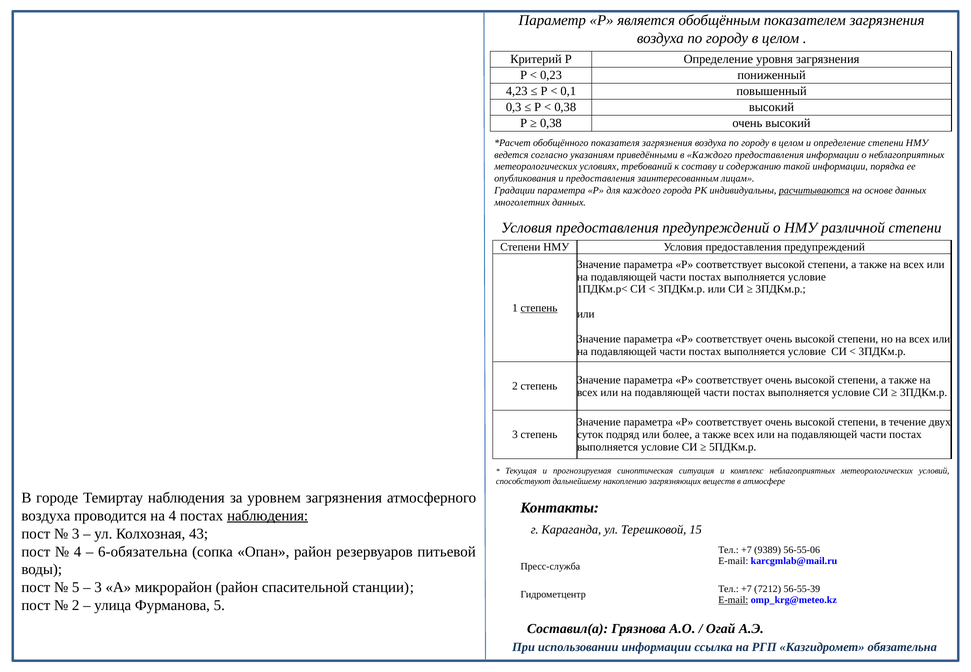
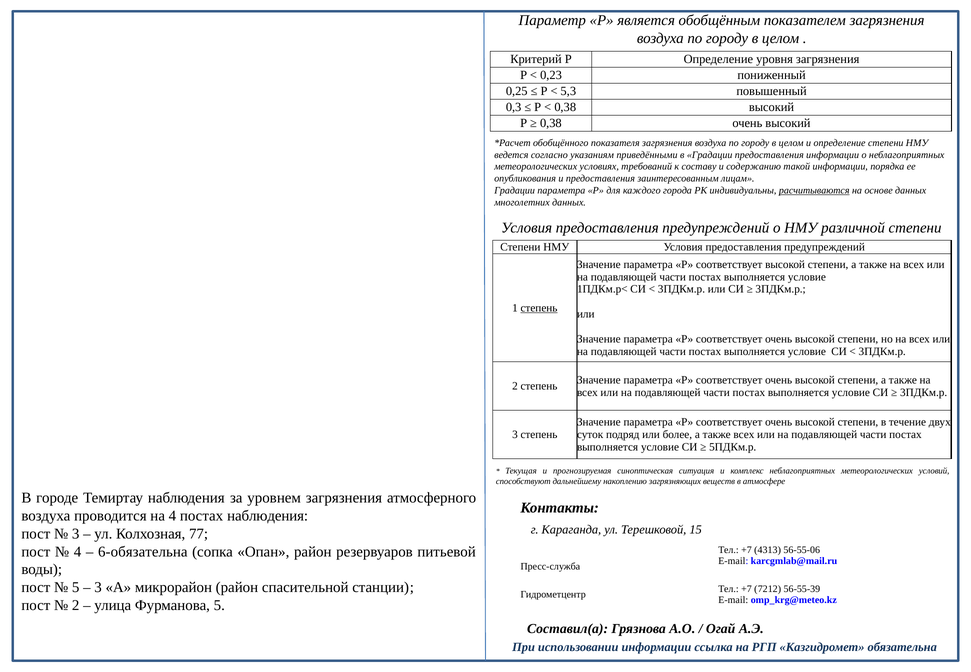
4,23: 4,23 -> 0,25
0,1: 0,1 -> 5,3
в Каждого: Каждого -> Градации
наблюдения at (268, 516) underline: present -> none
43: 43 -> 77
9389: 9389 -> 4313
E-mail at (733, 600) underline: present -> none
